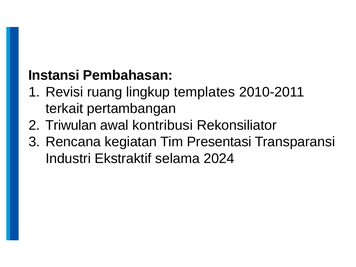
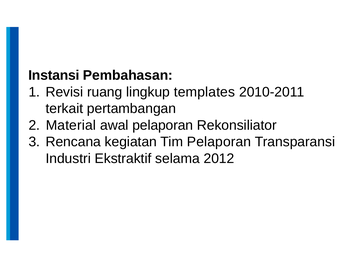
Triwulan: Triwulan -> Material
awal kontribusi: kontribusi -> pelaporan
Tim Presentasi: Presentasi -> Pelaporan
2024: 2024 -> 2012
